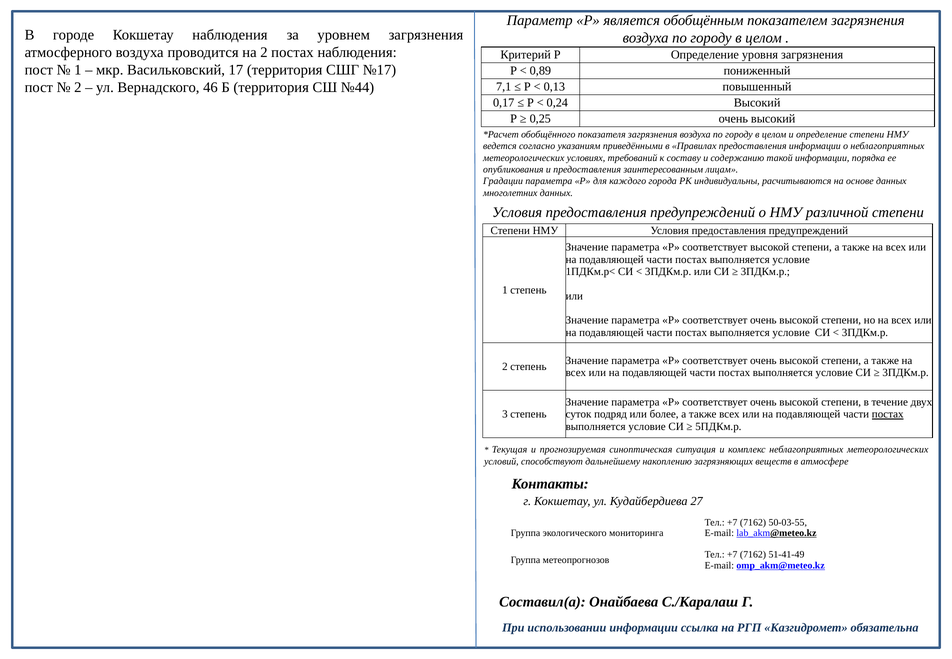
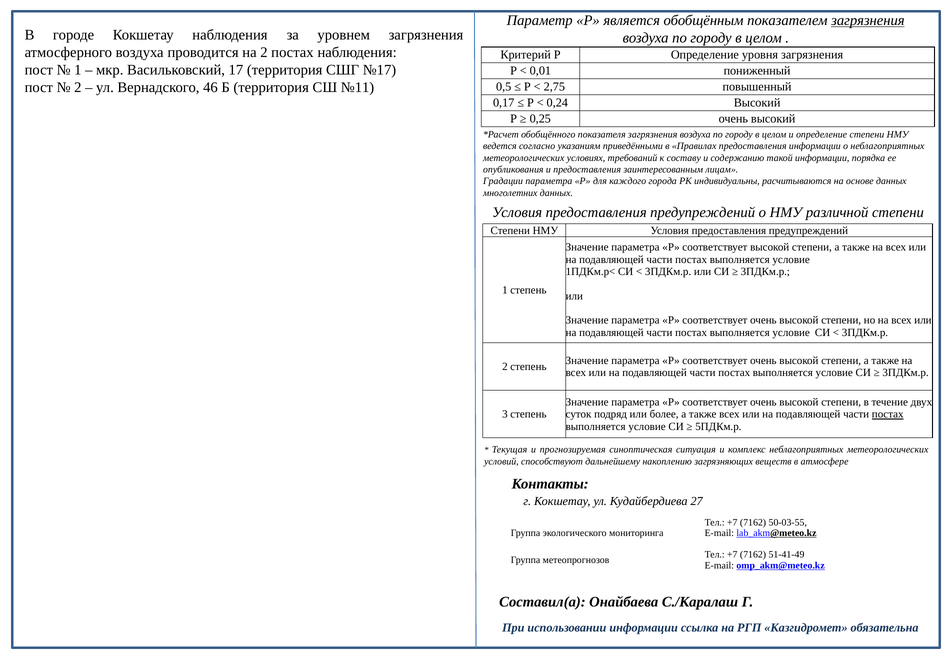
загрязнения at (868, 20) underline: none -> present
0,89: 0,89 -> 0,01
№44: №44 -> №11
7,1: 7,1 -> 0,5
0,13: 0,13 -> 2,75
